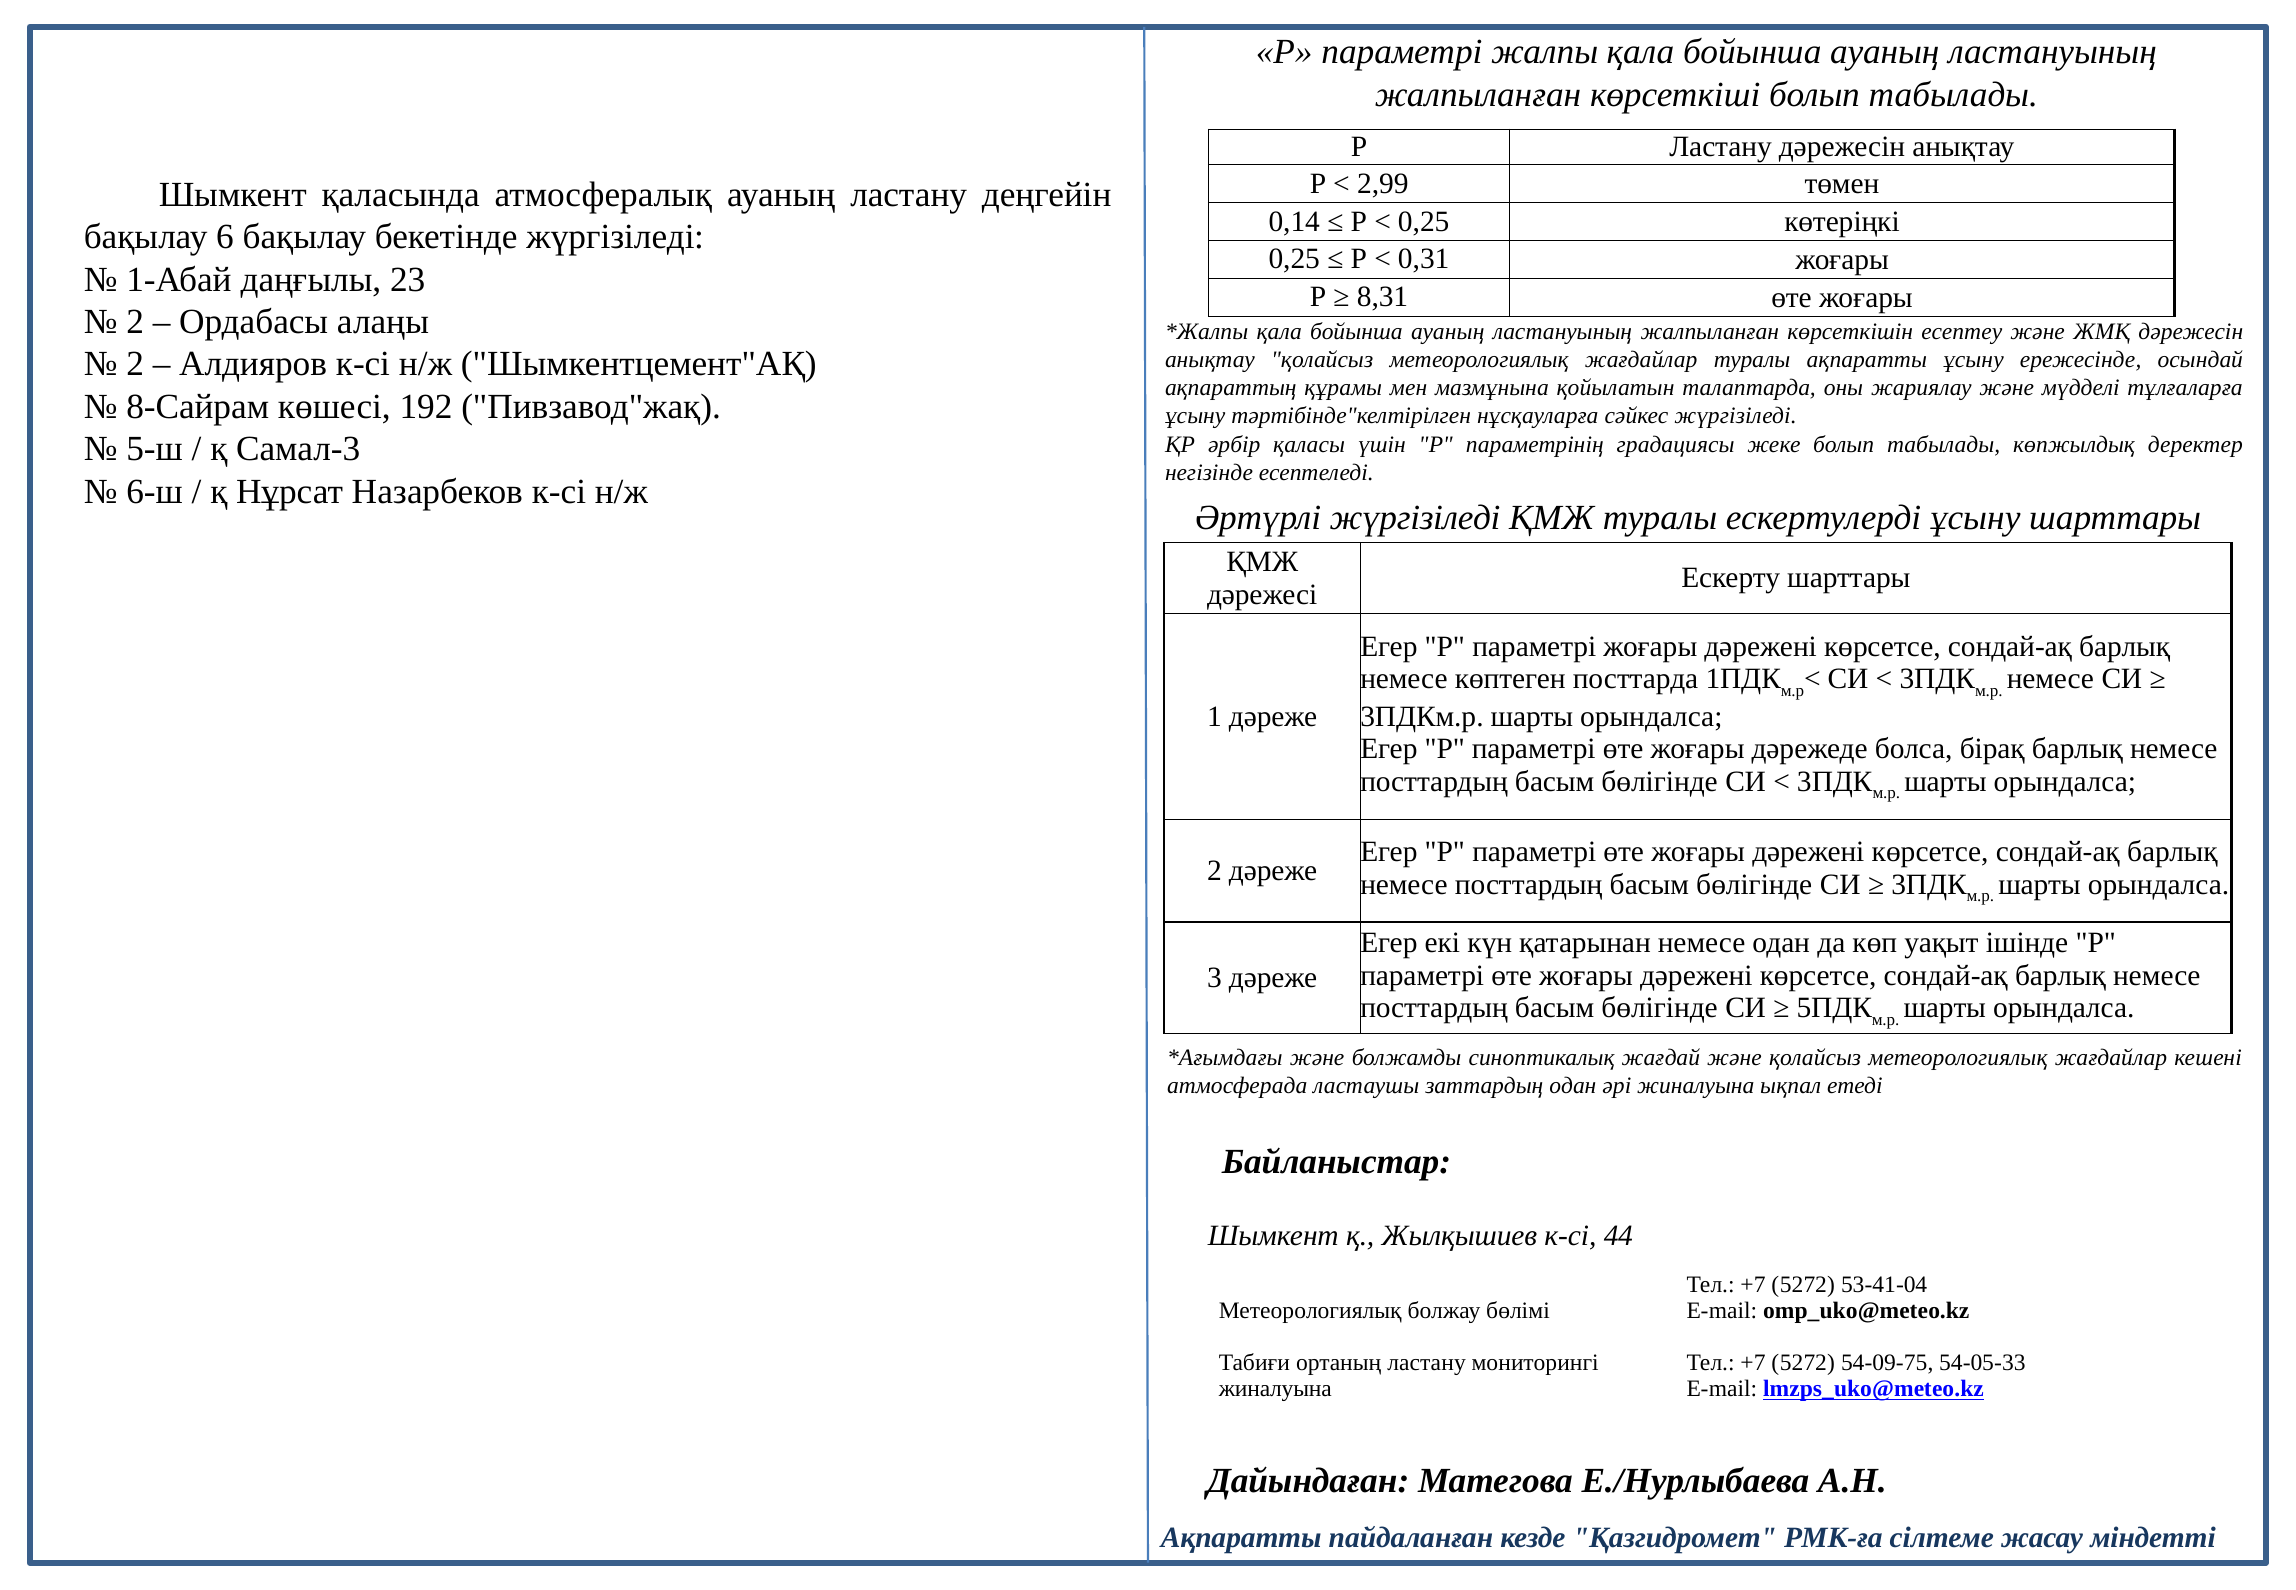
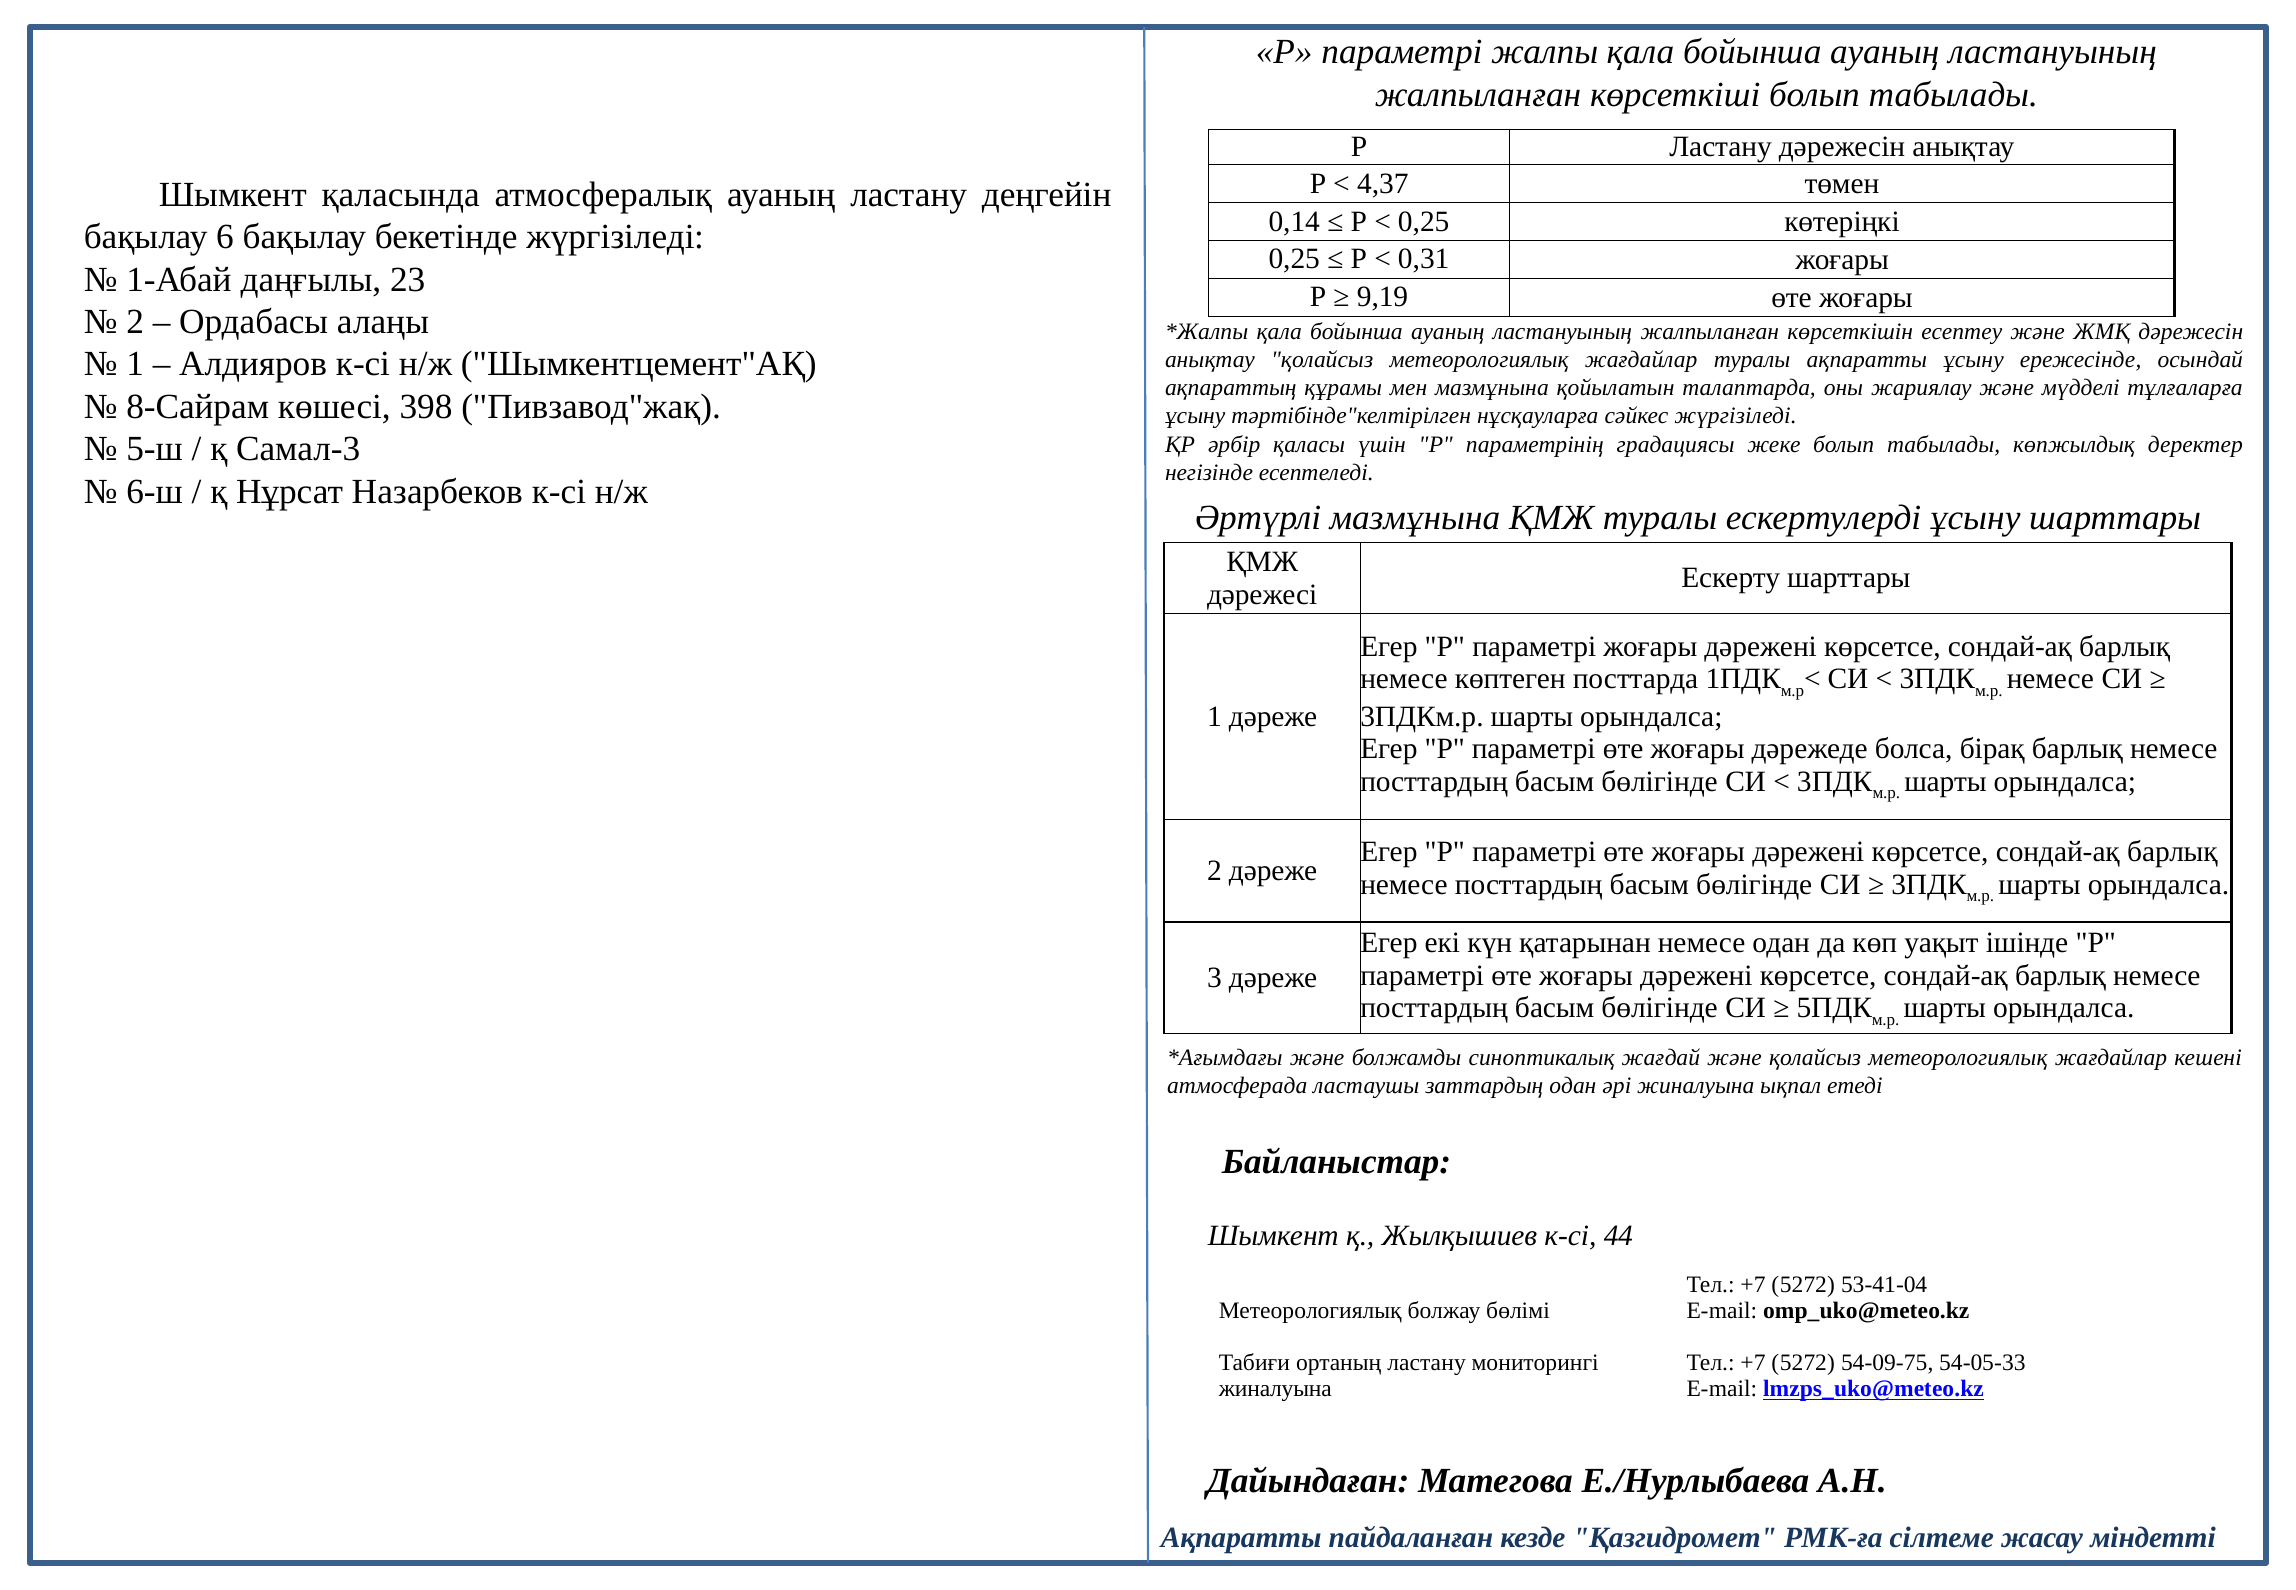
2,99: 2,99 -> 4,37
8,31: 8,31 -> 9,19
2 at (135, 364): 2 -> 1
192: 192 -> 398
Әртүрлі жүргізіледі: жүргізіледі -> мазмұнына
